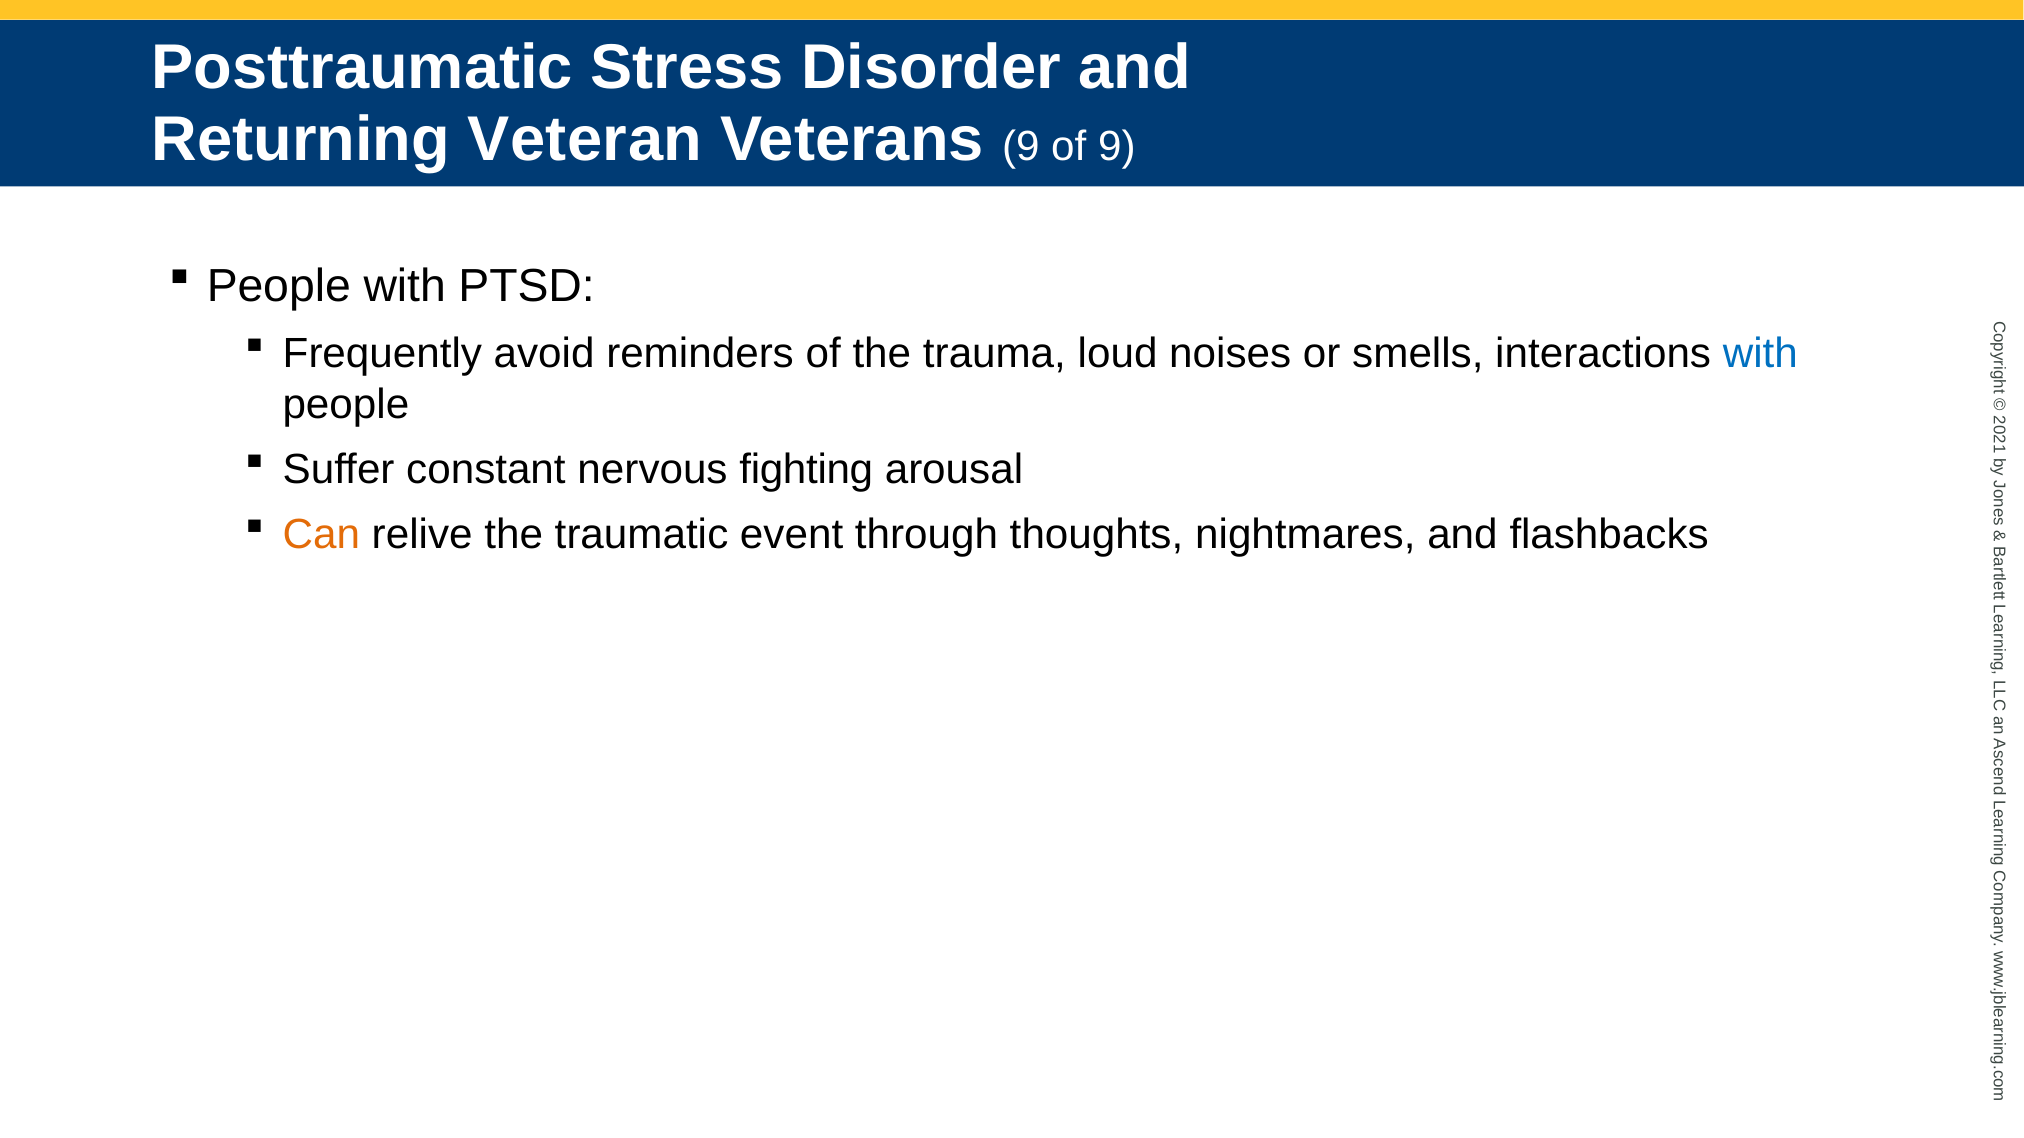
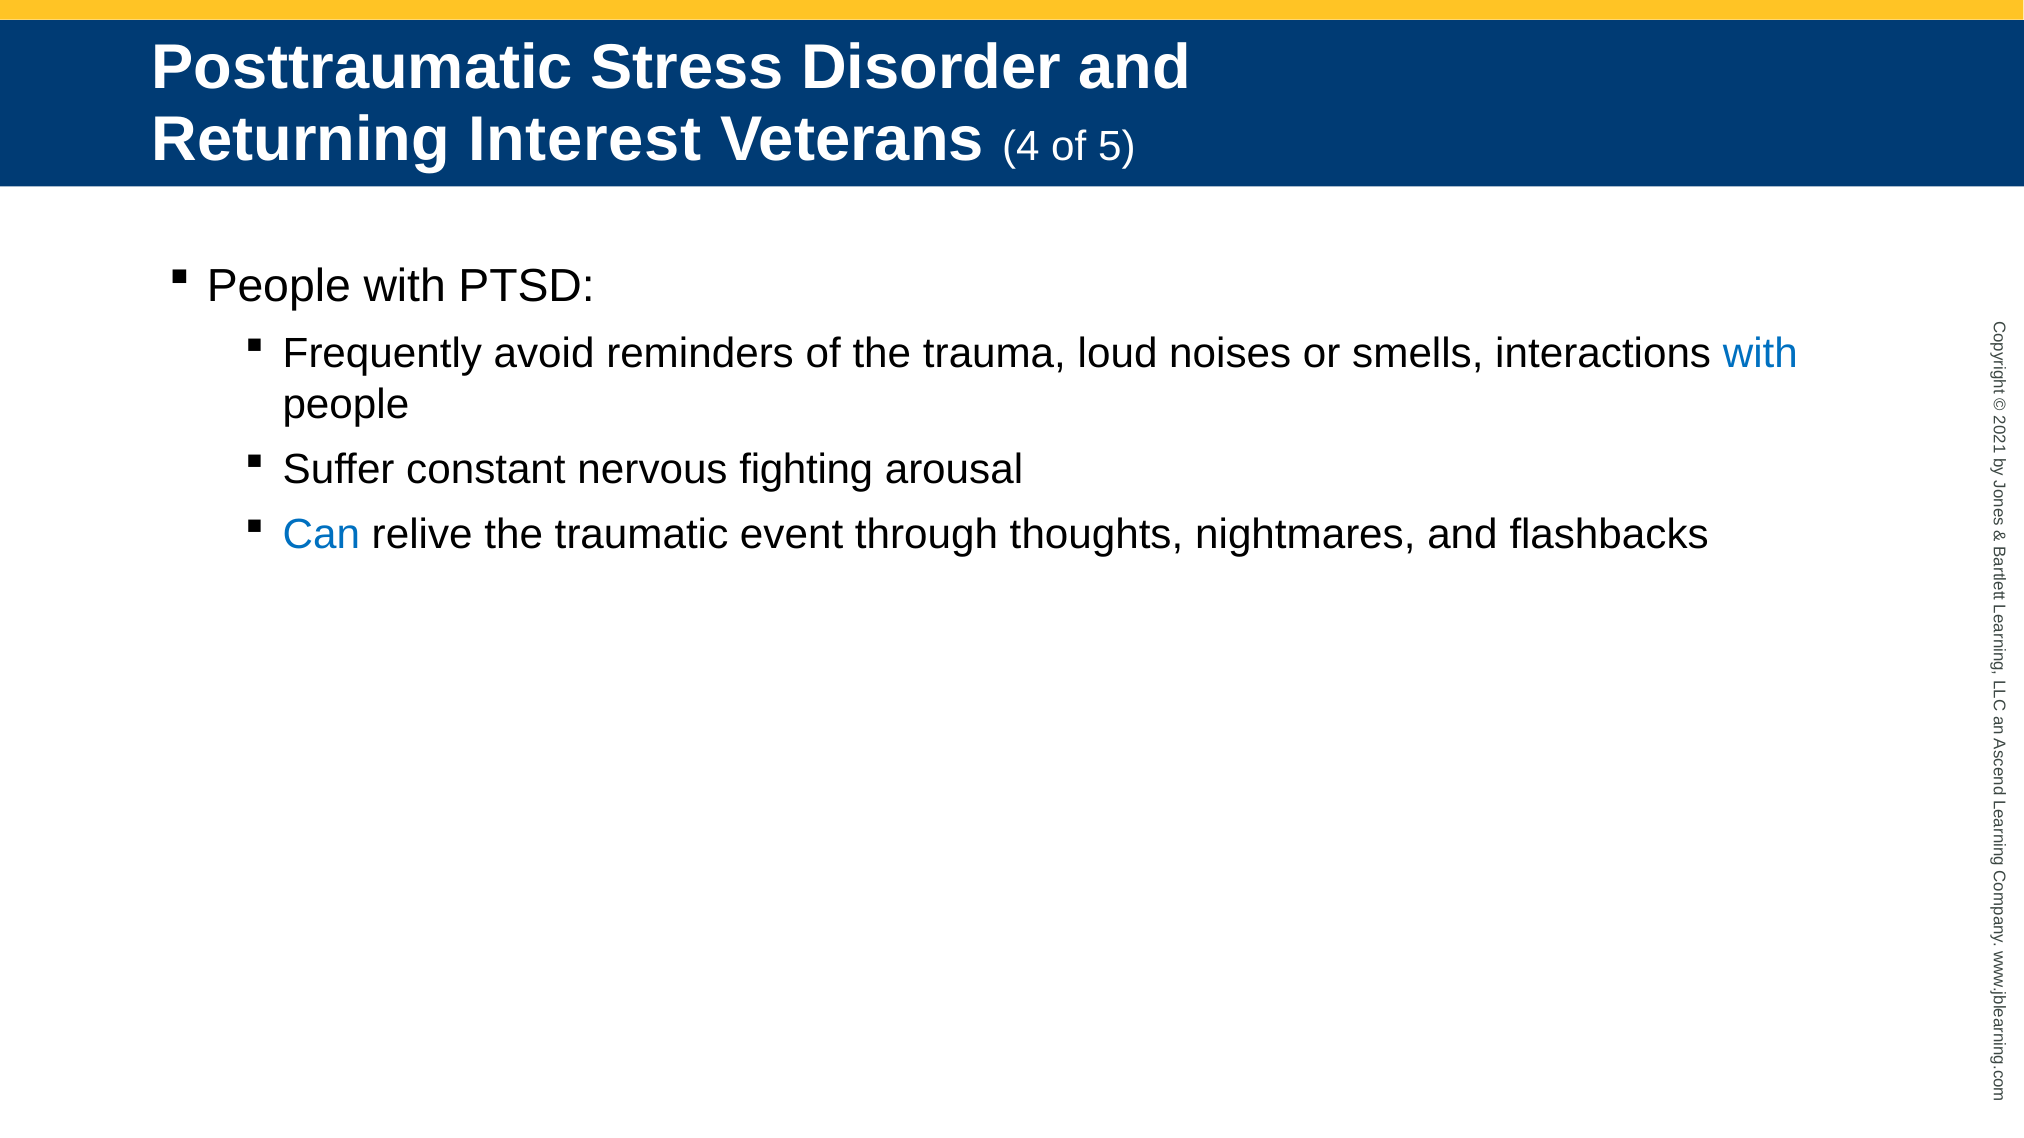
Veteran: Veteran -> Interest
Veterans 9: 9 -> 4
of 9: 9 -> 5
Can colour: orange -> blue
